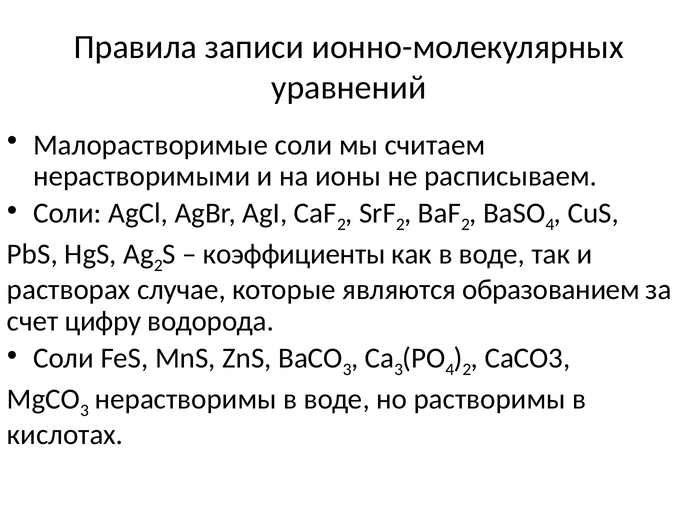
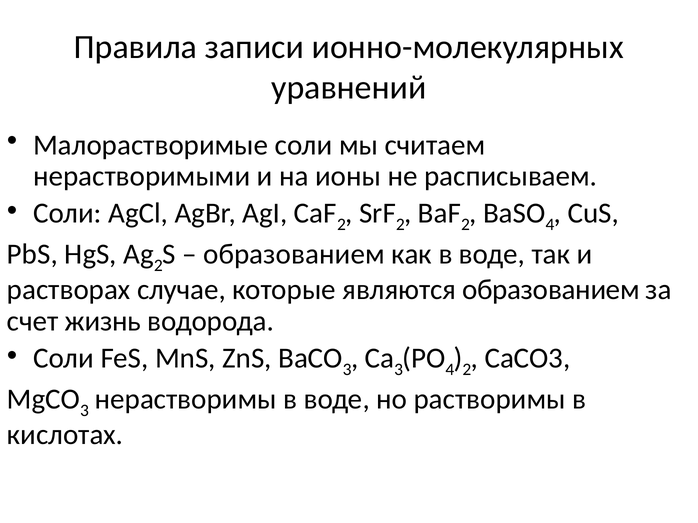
коэффициенты at (294, 255): коэффициенты -> образованием
цифру: цифру -> жизнь
